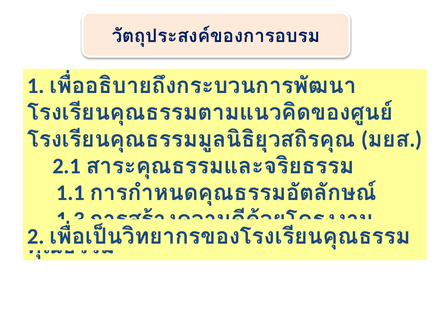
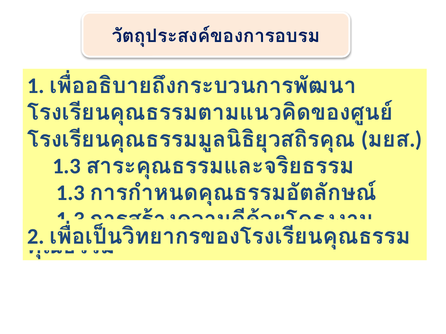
2.1 at (67, 166): 2.1 -> 1.3
1.1 at (70, 193): 1.1 -> 1.3
